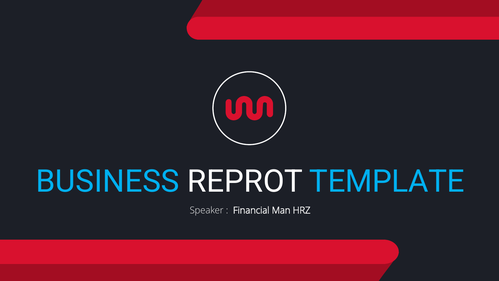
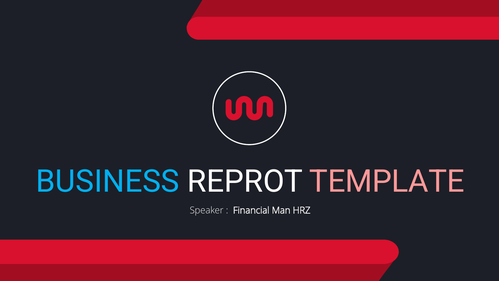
TEMPLATE colour: light blue -> pink
